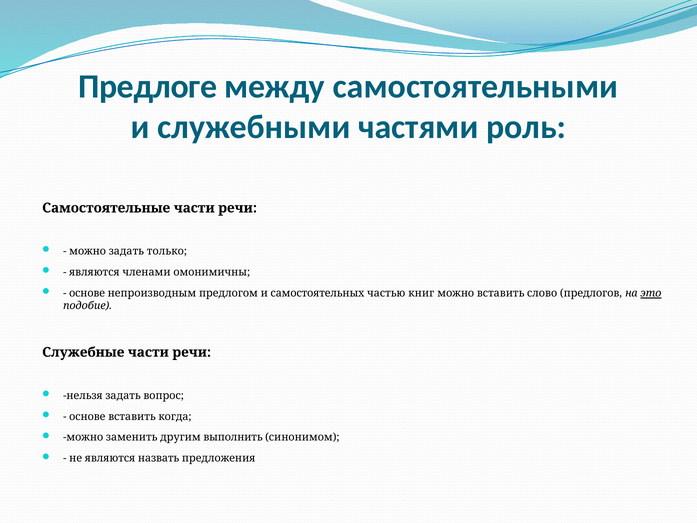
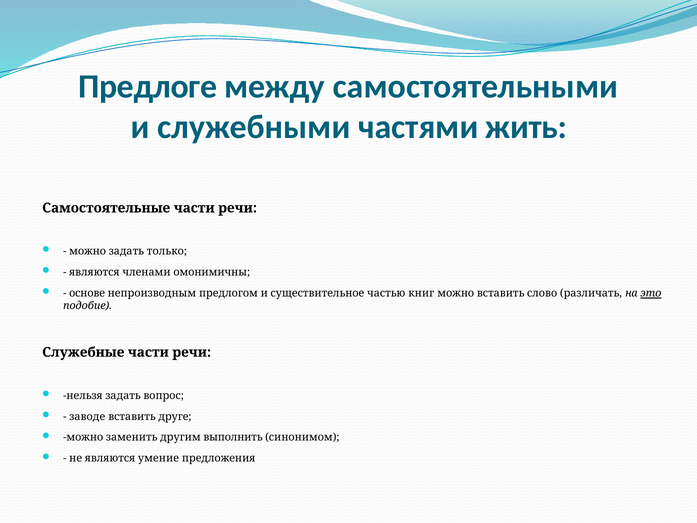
роль: роль -> жить
самостоятельных: самостоятельных -> существительное
предлогов: предлогов -> различать
основе at (87, 416): основе -> заводе
когда: когда -> друге
назвать: назвать -> умение
